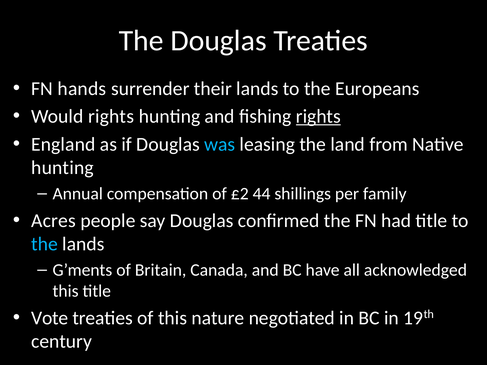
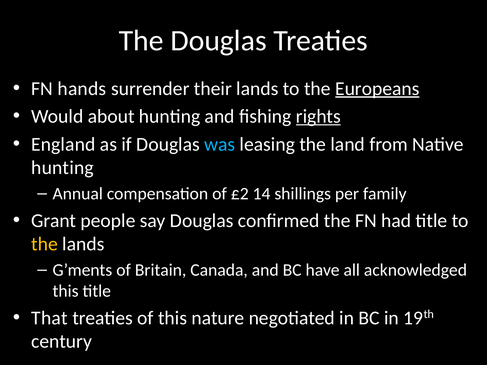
Europeans underline: none -> present
Would rights: rights -> about
44: 44 -> 14
Acres: Acres -> Grant
the at (45, 244) colour: light blue -> yellow
Vote: Vote -> That
